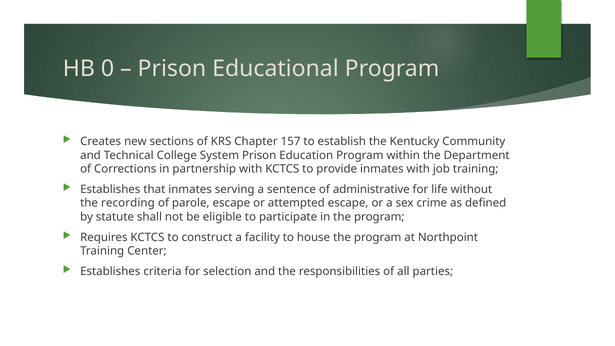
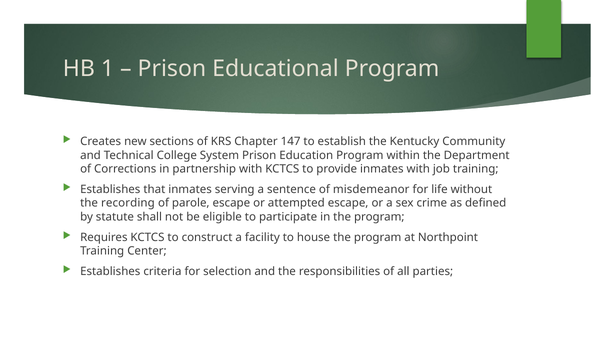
0: 0 -> 1
157: 157 -> 147
administrative: administrative -> misdemeanor
